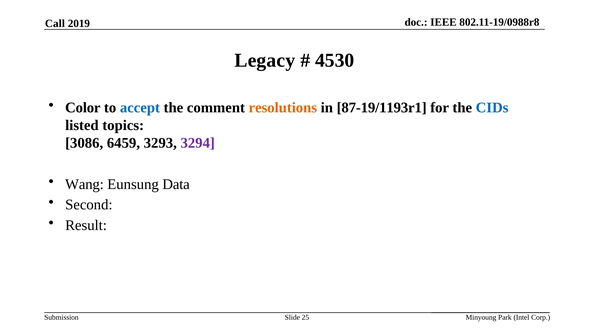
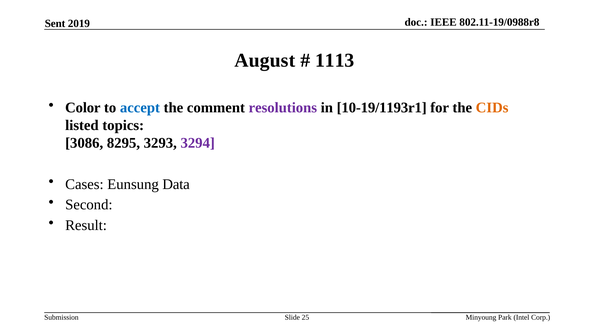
Call: Call -> Sent
Legacy: Legacy -> August
4530: 4530 -> 1113
resolutions colour: orange -> purple
87-19/1193r1: 87-19/1193r1 -> 10-19/1193r1
CIDs colour: blue -> orange
6459: 6459 -> 8295
Wang: Wang -> Cases
